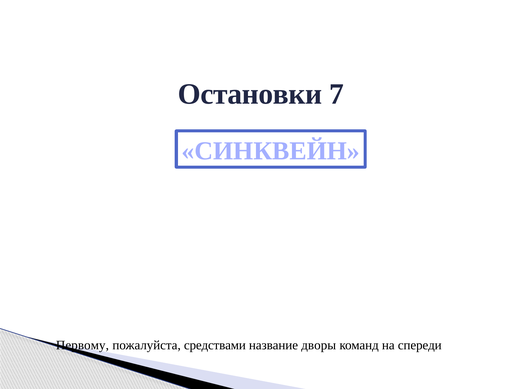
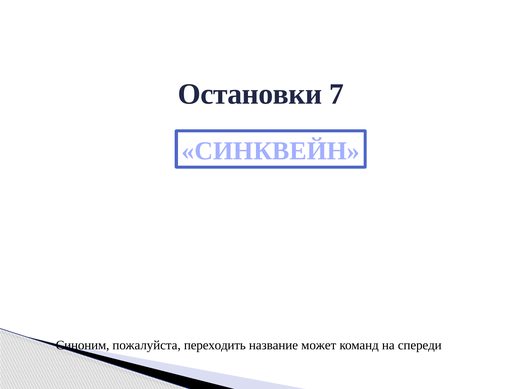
Первому: Первому -> Синоним
средствами: средствами -> переходить
дворы: дворы -> может
